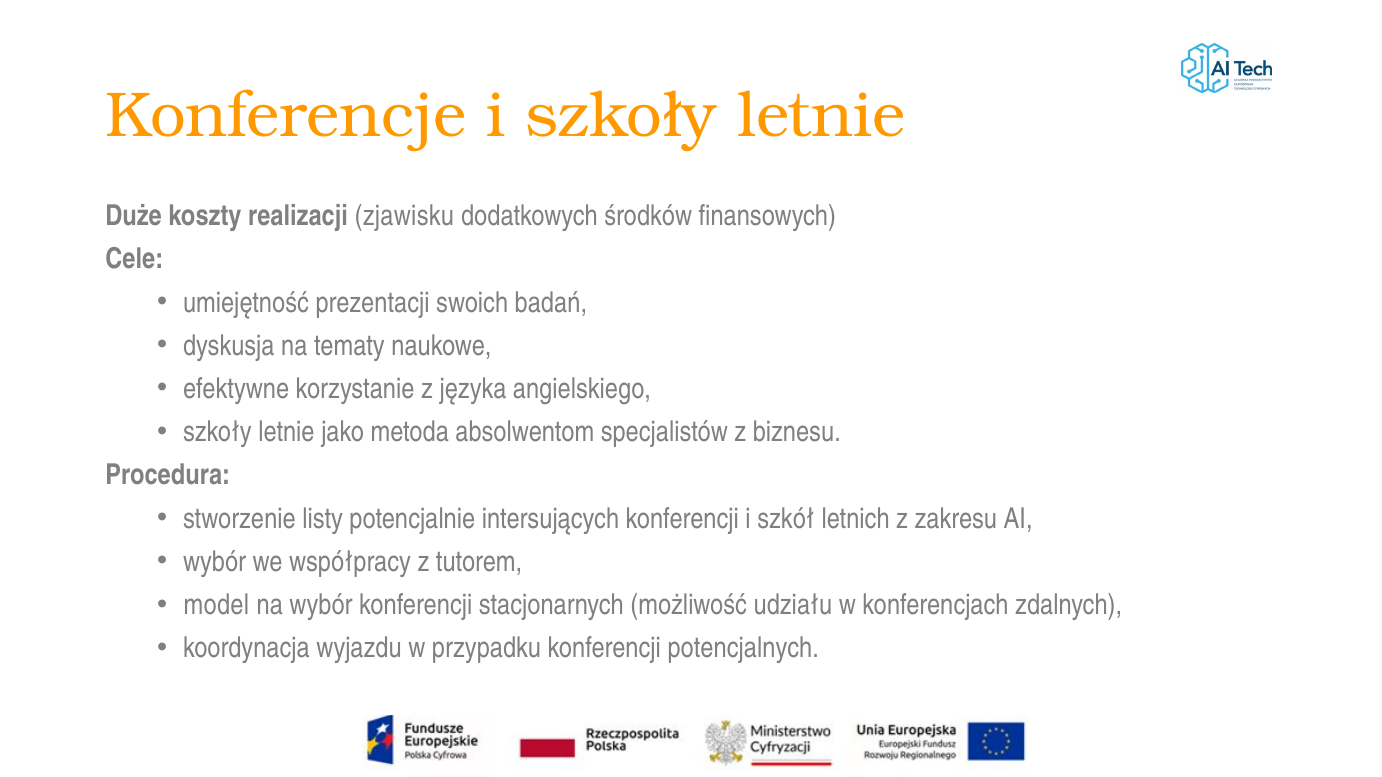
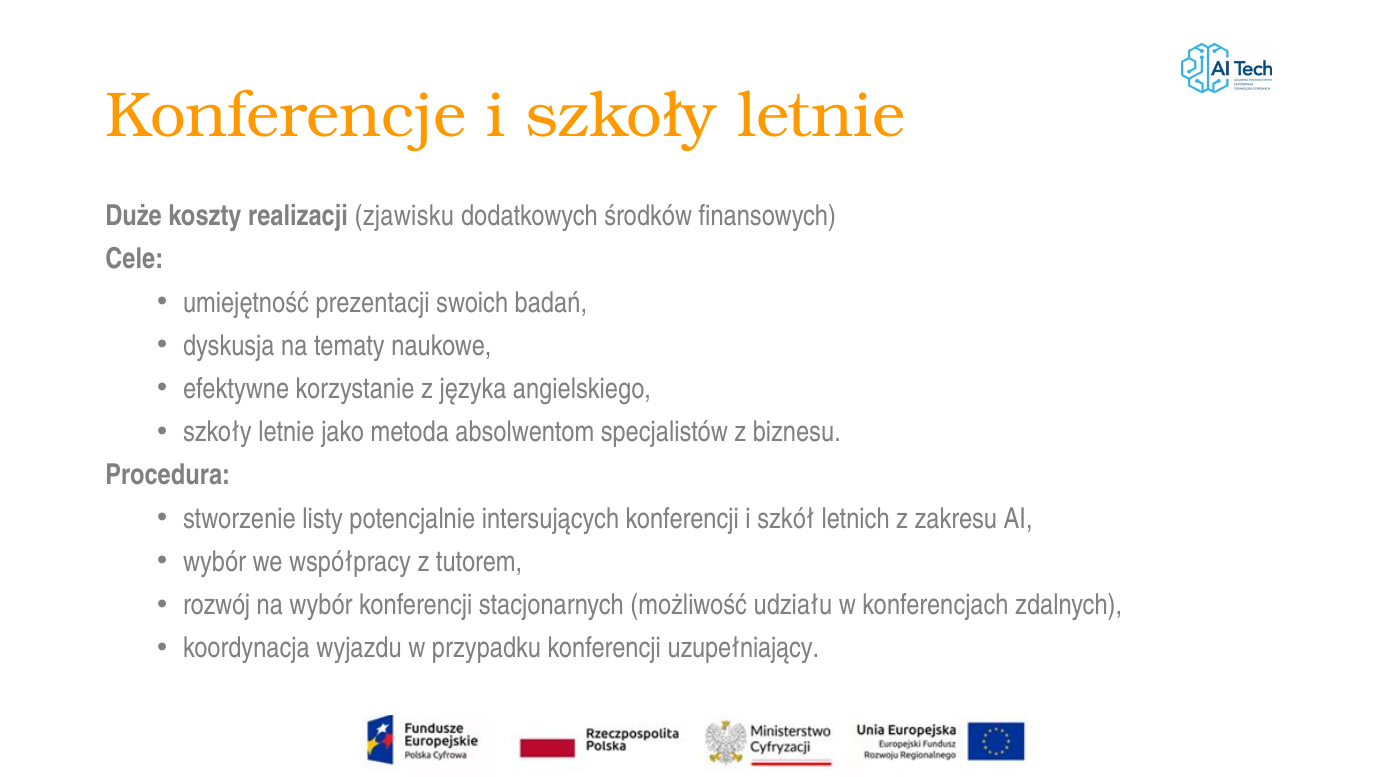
model: model -> rozwój
potencjalnych: potencjalnych -> uzupełniający
